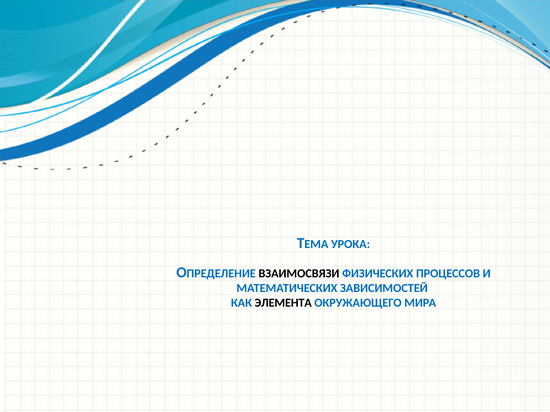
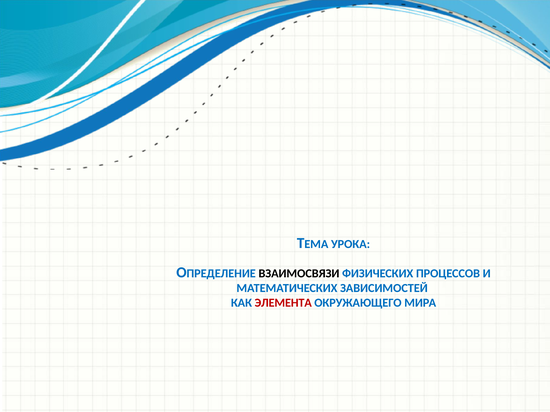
ЭЛЕМЕНТА colour: black -> red
